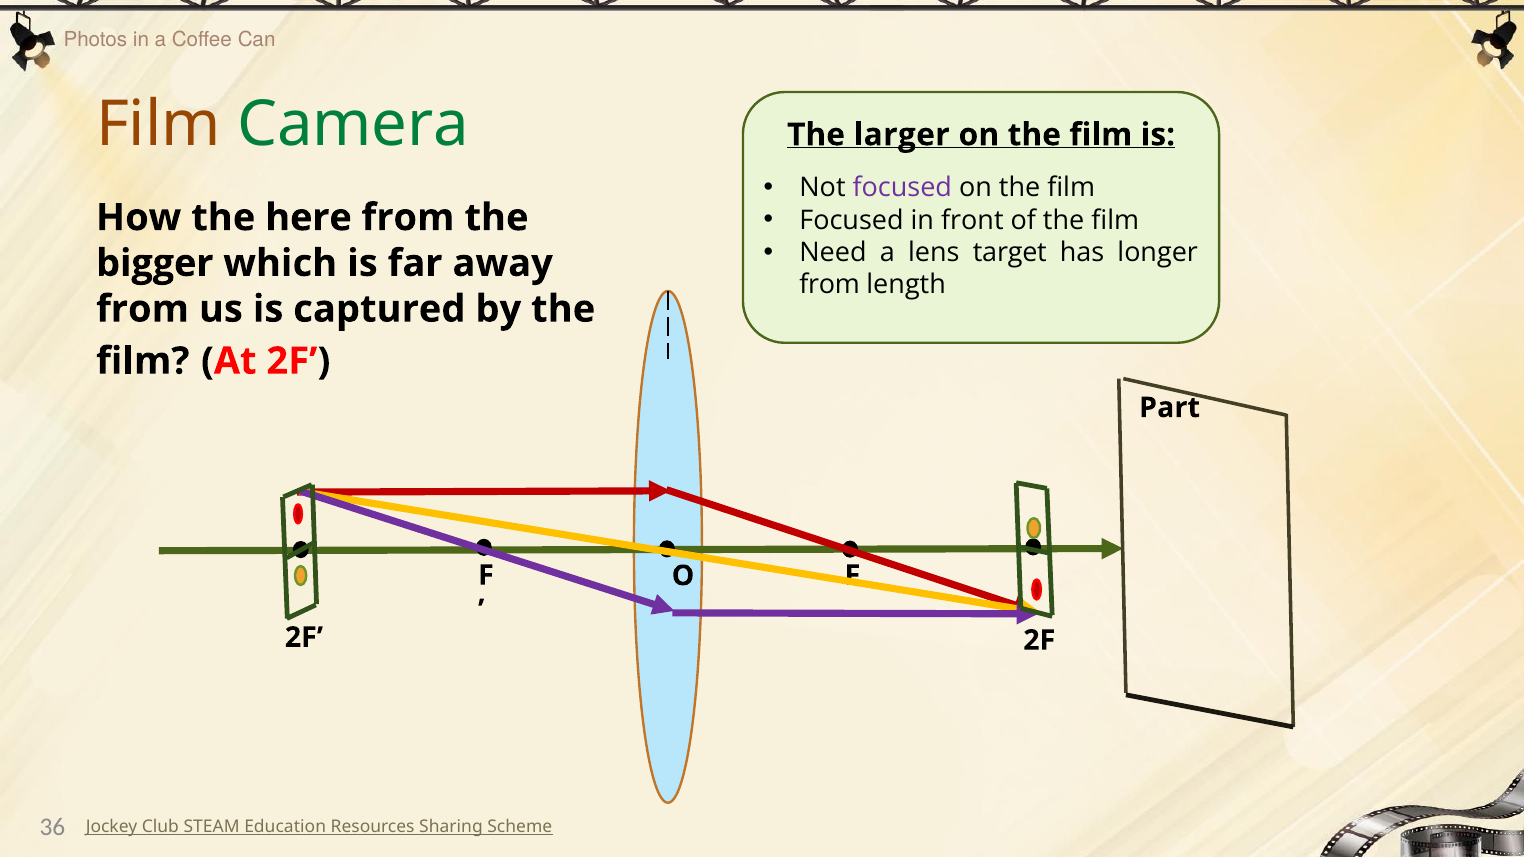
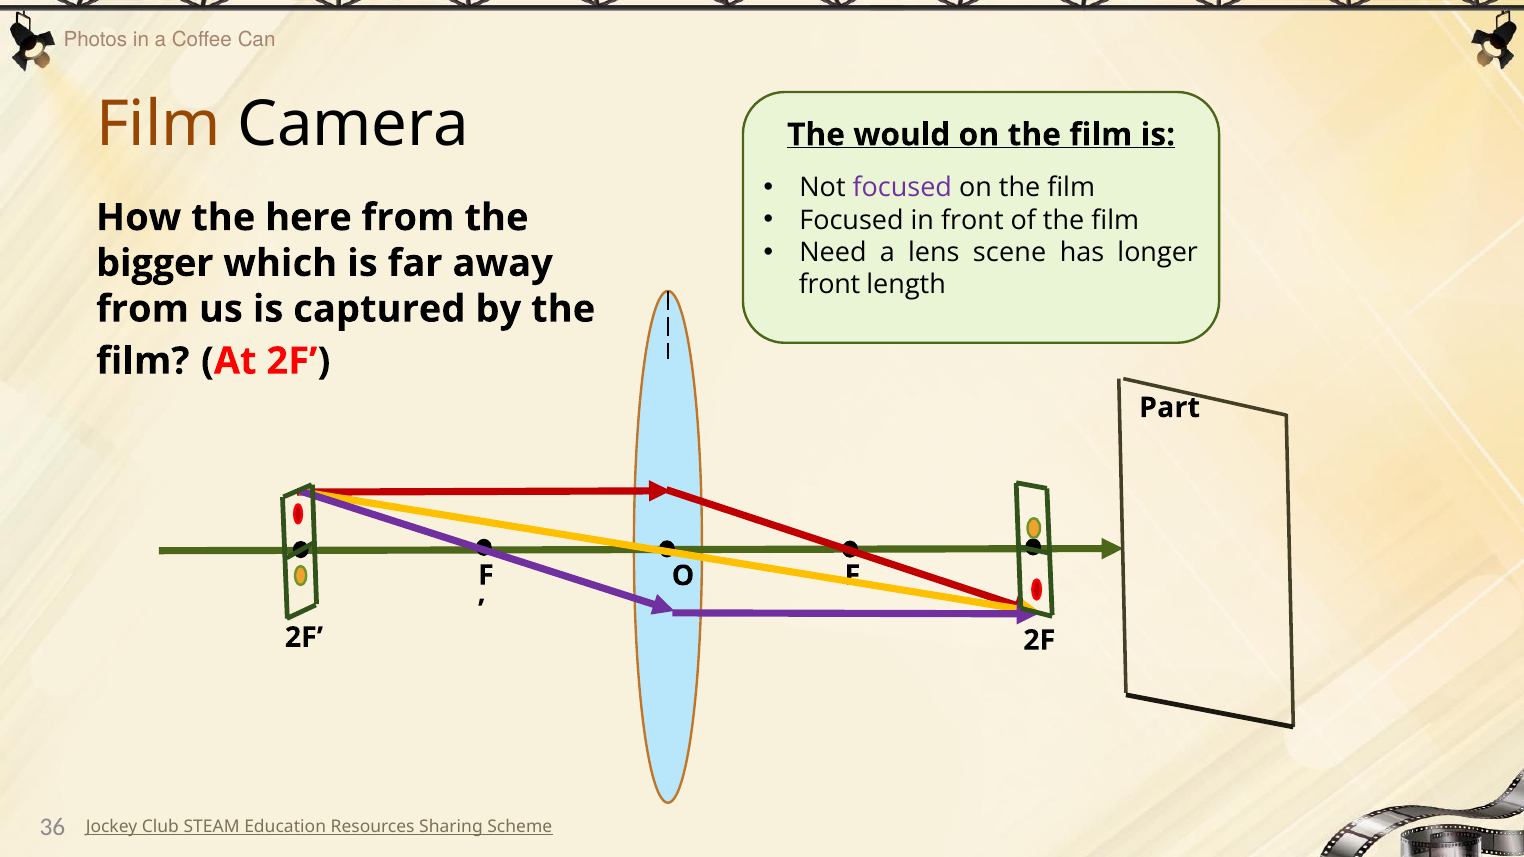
Camera colour: green -> black
larger: larger -> would
target: target -> scene
from at (830, 285): from -> front
